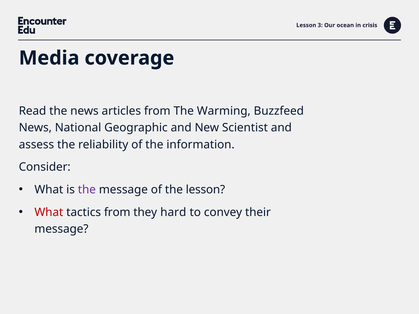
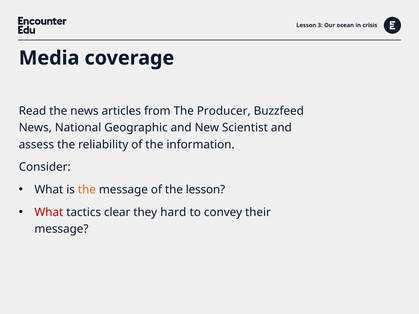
Warming: Warming -> Producer
the at (87, 190) colour: purple -> orange
tactics from: from -> clear
